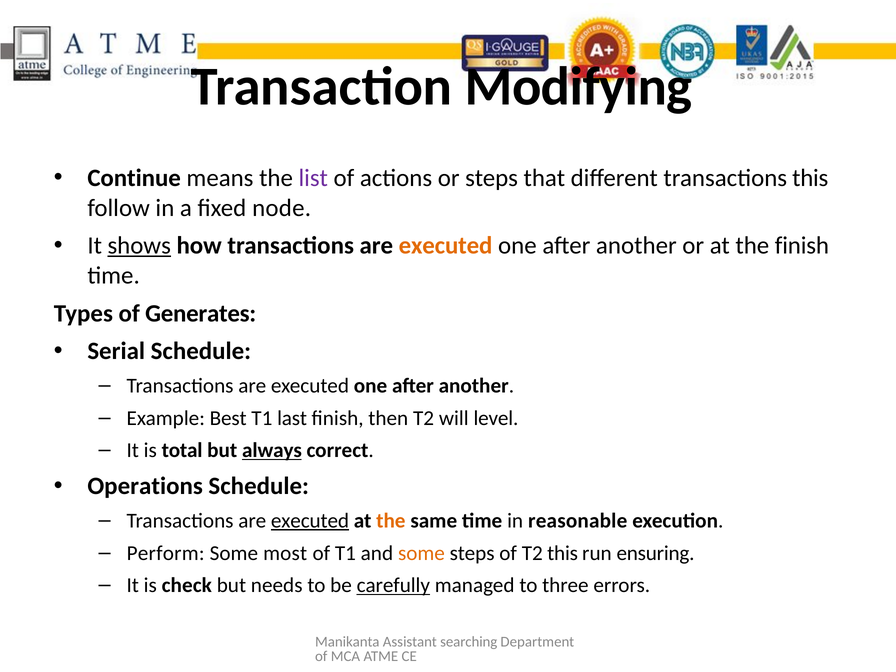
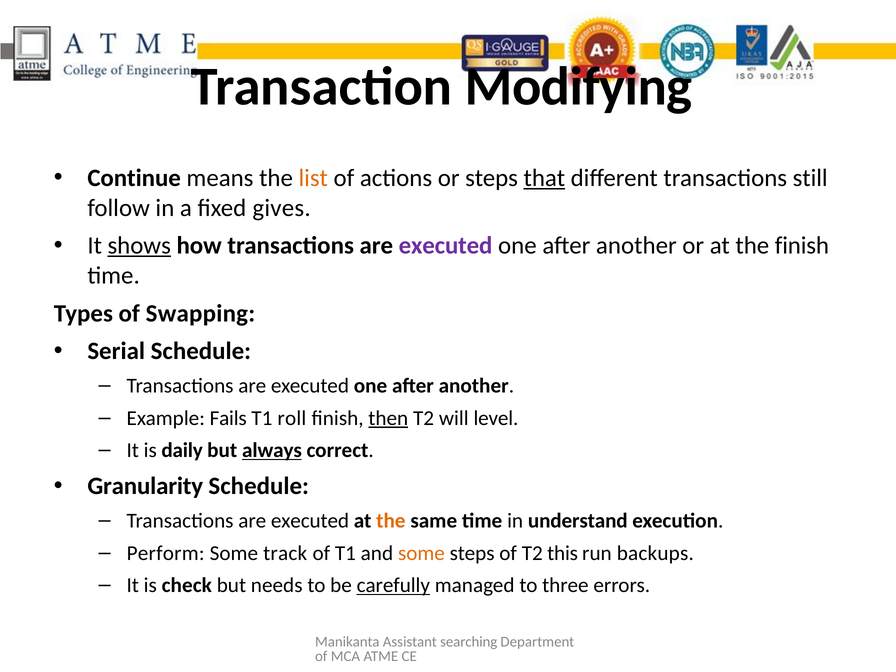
list colour: purple -> orange
that underline: none -> present
transactions this: this -> still
node: node -> gives
executed at (446, 246) colour: orange -> purple
Generates: Generates -> Swapping
Best: Best -> Fails
last: last -> roll
then underline: none -> present
total: total -> daily
Operations: Operations -> Granularity
executed at (310, 521) underline: present -> none
reasonable: reasonable -> understand
most: most -> track
ensuring: ensuring -> backups
